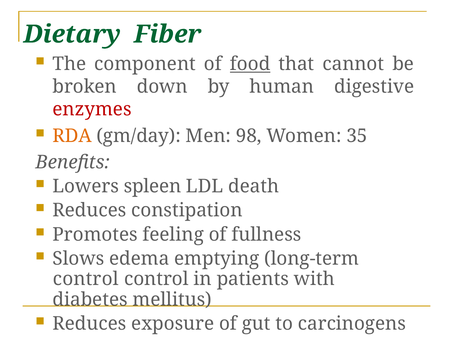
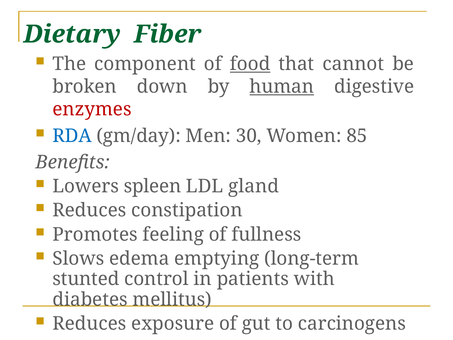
human underline: none -> present
RDA colour: orange -> blue
98: 98 -> 30
35: 35 -> 85
death: death -> gland
control at (86, 279): control -> stunted
